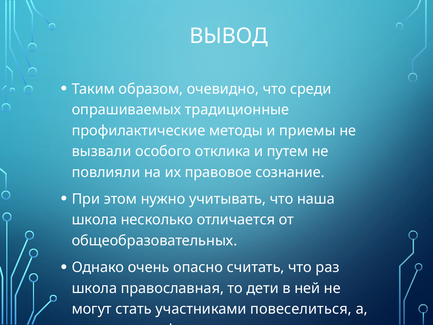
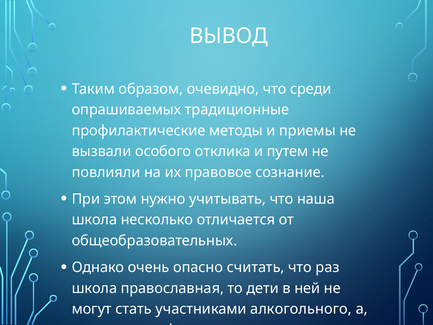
повеселиться: повеселиться -> алкогольного
